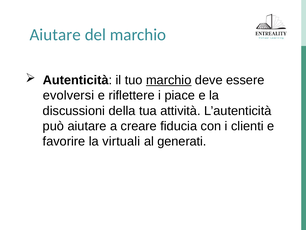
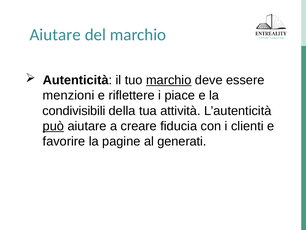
evolversi: evolversi -> menzioni
discussioni: discussioni -> condivisibili
può underline: none -> present
virtuali: virtuali -> pagine
